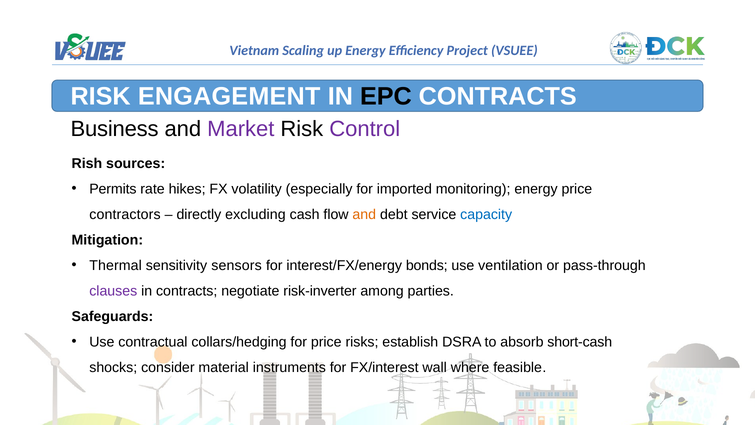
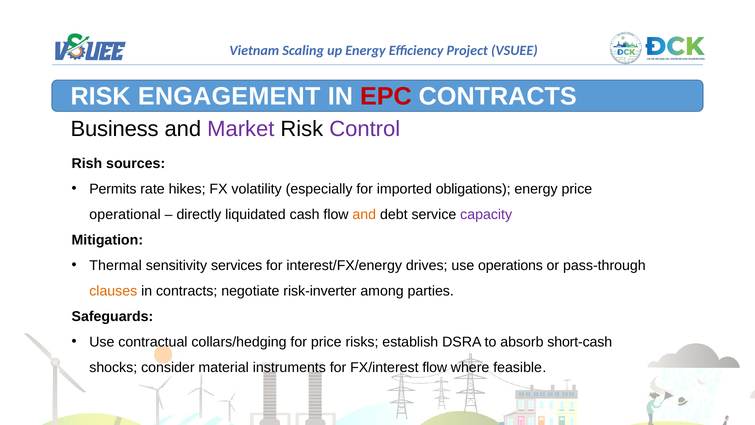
EPC colour: black -> red
monitoring: monitoring -> obligations
contractors: contractors -> operational
excluding: excluding -> liquidated
capacity colour: blue -> purple
sensors: sensors -> services
bonds: bonds -> drives
ventilation: ventilation -> operations
clauses colour: purple -> orange
FX/interest wall: wall -> flow
